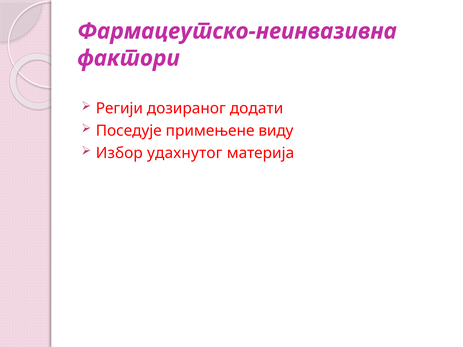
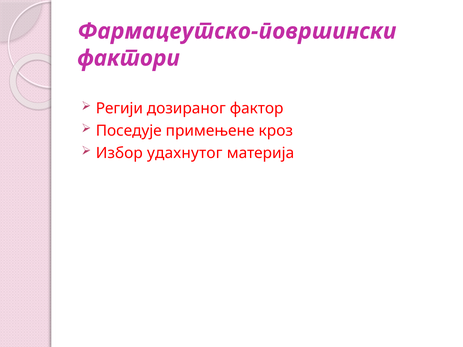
Фармацеутско-неинвазивна: Фармацеутско-неинвазивна -> Фармацеутско-површински
додати: додати -> фактор
виду: виду -> кроз
